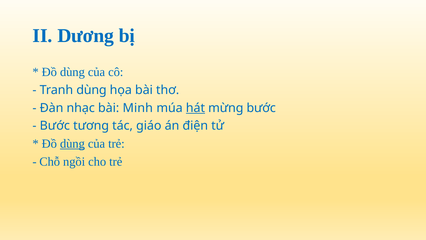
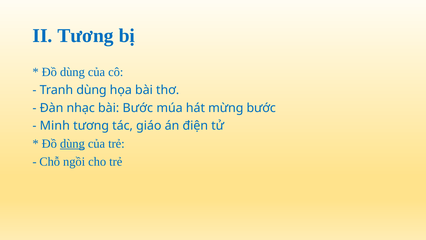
II Dương: Dương -> Tương
bài Minh: Minh -> Bước
hát underline: present -> none
Bước at (55, 126): Bước -> Minh
